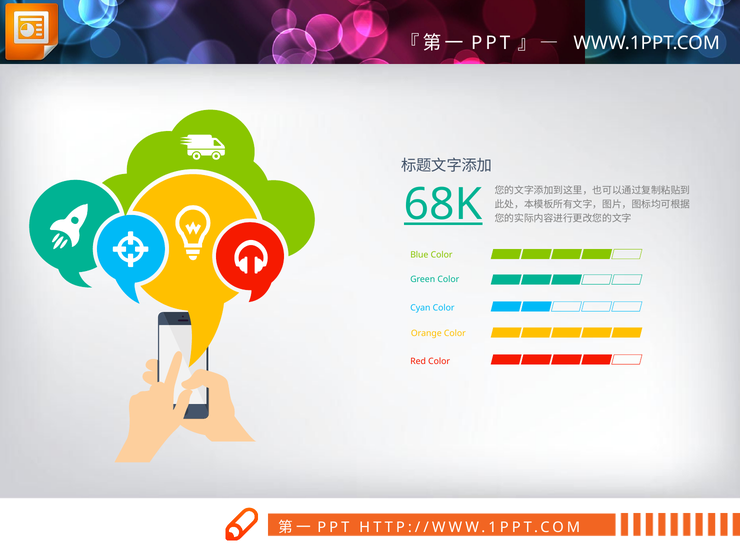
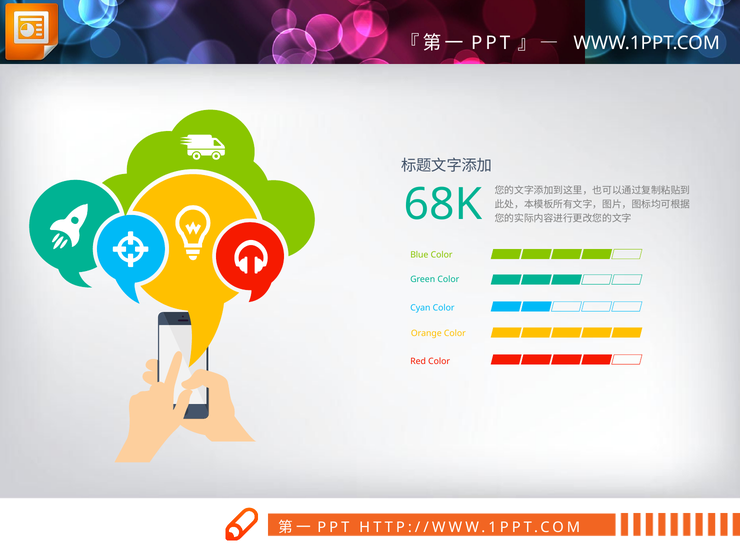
68K underline: present -> none
